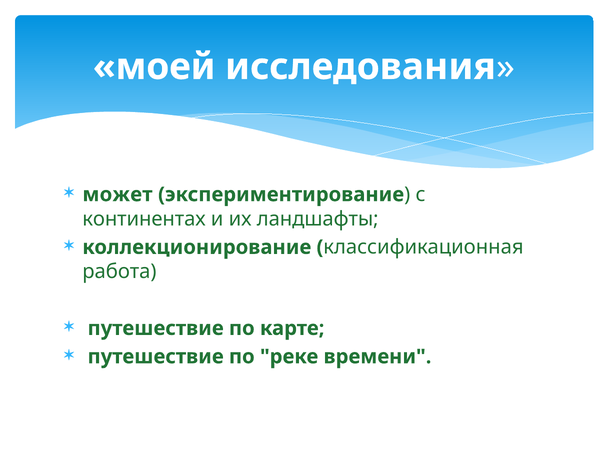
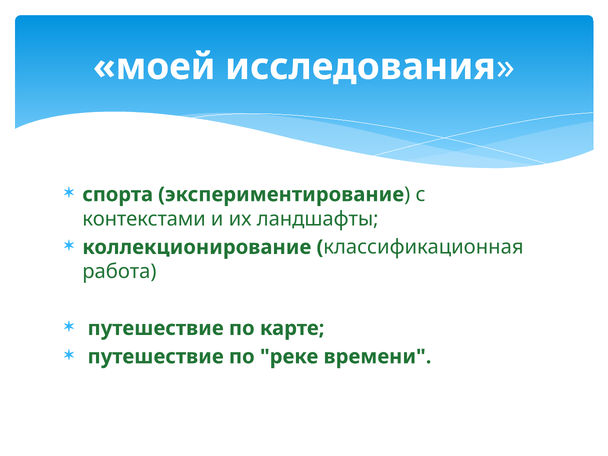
может: может -> спорта
континентах: континентах -> контекстами
